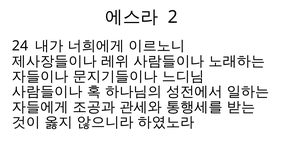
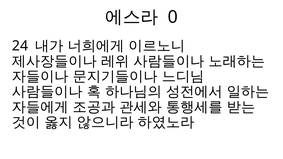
2: 2 -> 0
